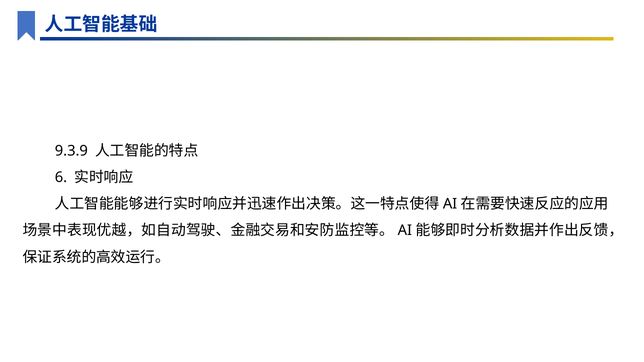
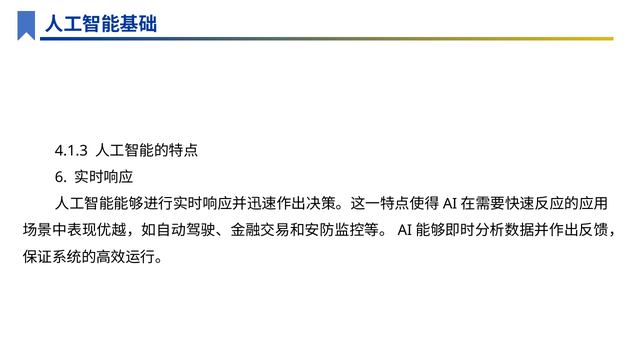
9.3.9: 9.3.9 -> 4.1.3
